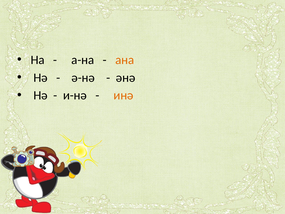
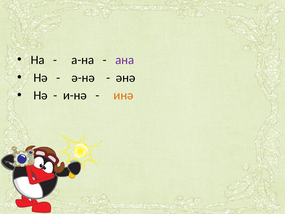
ана colour: orange -> purple
